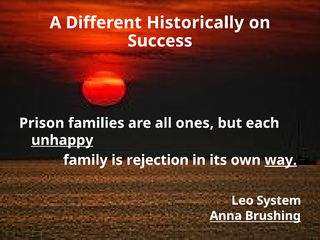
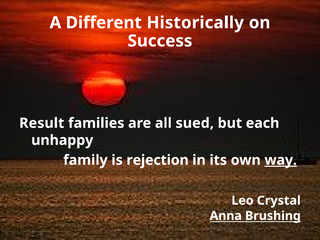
Prison: Prison -> Result
ones: ones -> sued
unhappy underline: present -> none
System: System -> Crystal
